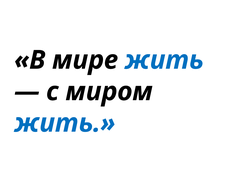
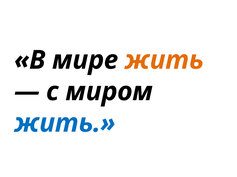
жить at (164, 60) colour: blue -> orange
